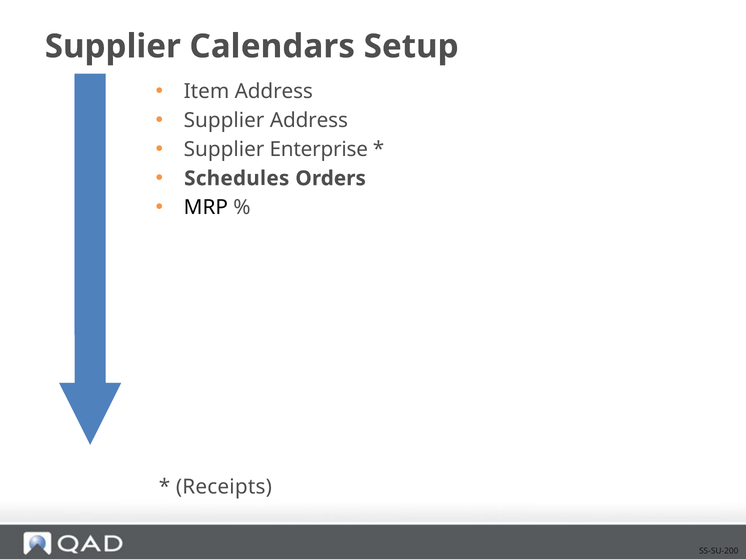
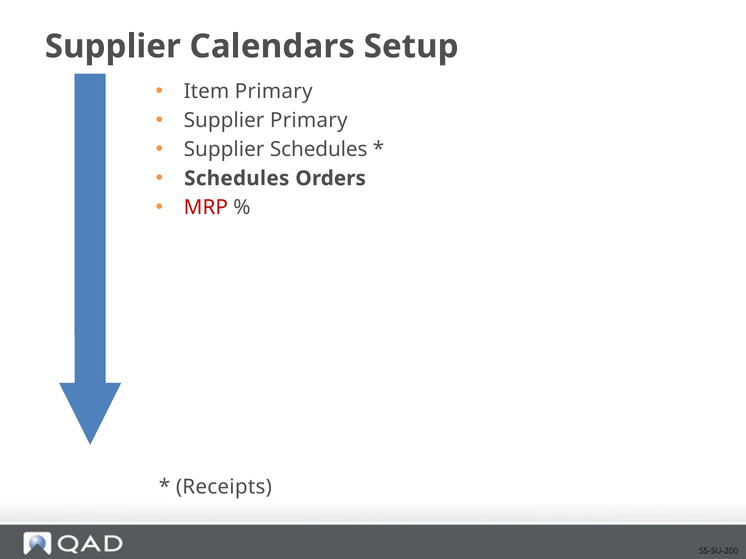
Item Address: Address -> Primary
Supplier Address: Address -> Primary
Supplier Enterprise: Enterprise -> Schedules
MRP colour: black -> red
